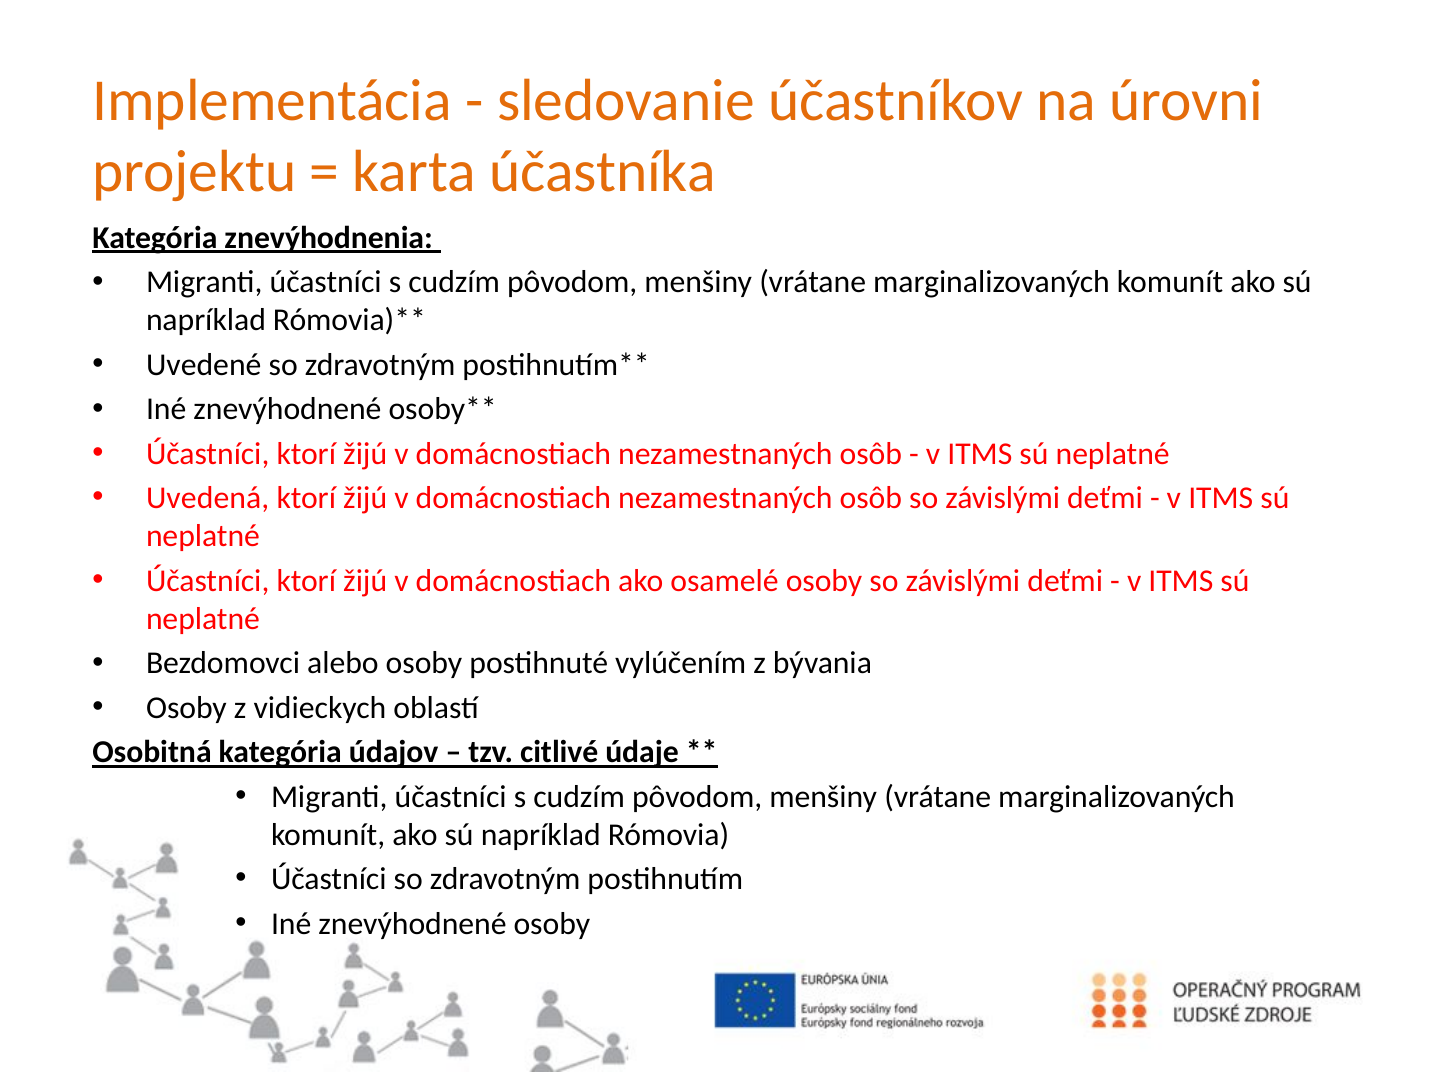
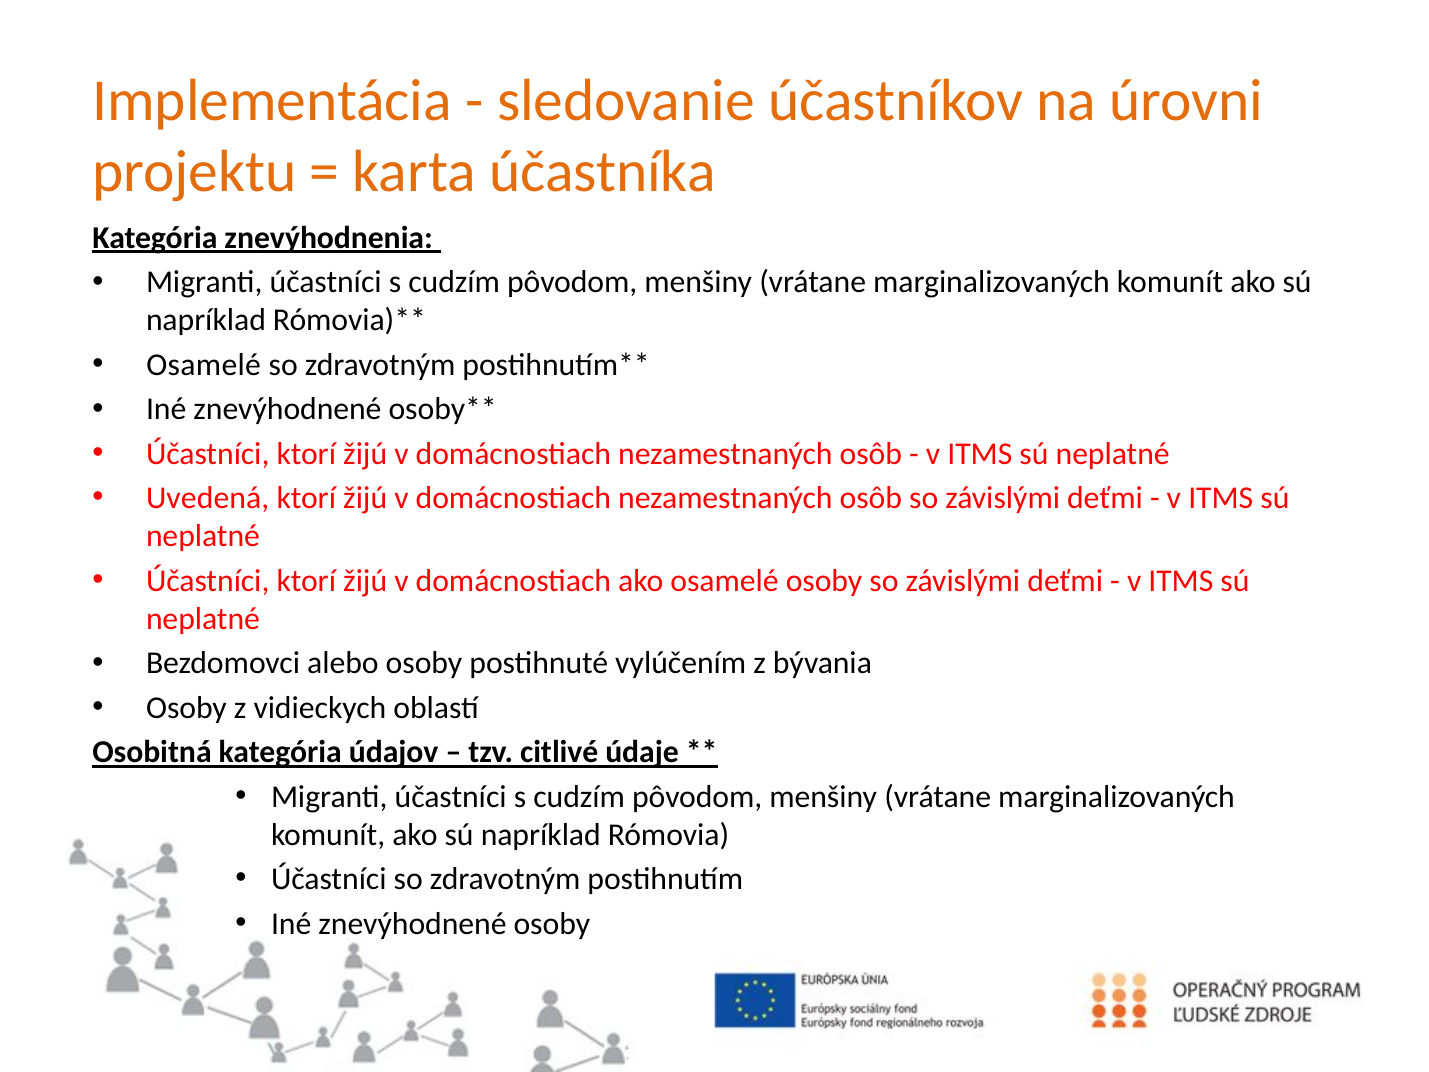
Uvedené at (204, 365): Uvedené -> Osamelé
